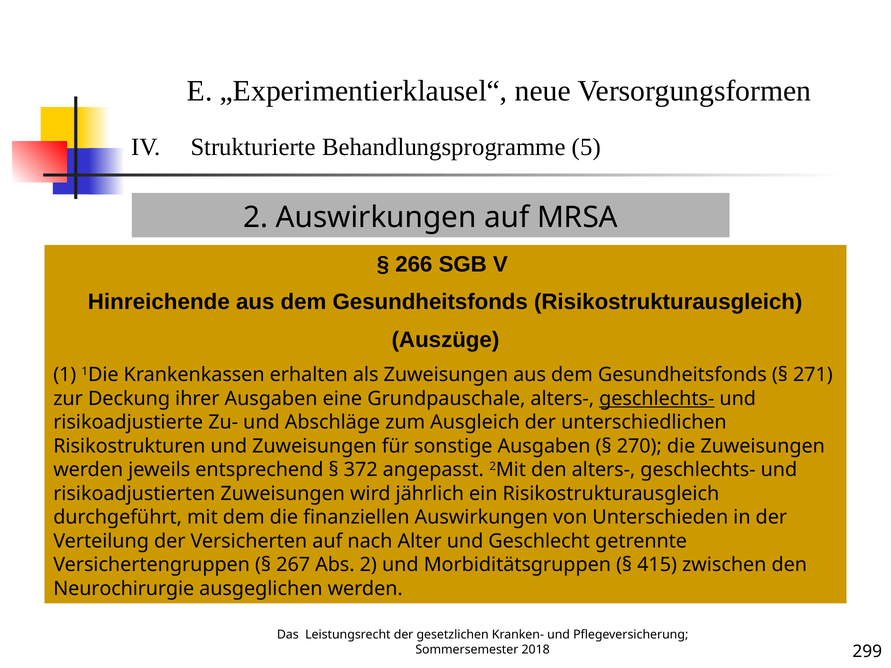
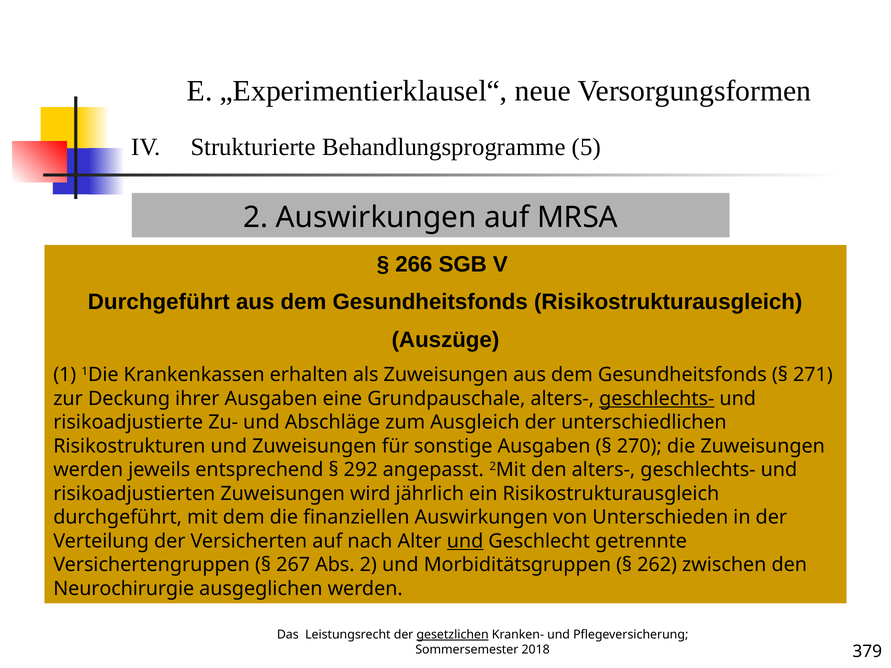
Hinreichende at (159, 302): Hinreichende -> Durchgeführt
372: 372 -> 292
und at (465, 541) underline: none -> present
415: 415 -> 262
gesetzlichen underline: none -> present
299: 299 -> 379
